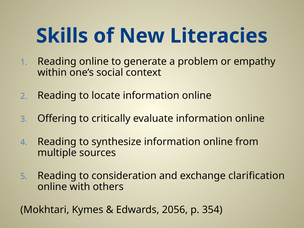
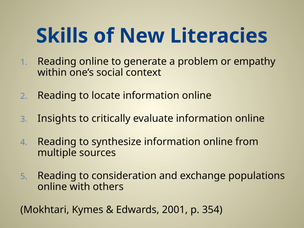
Offering: Offering -> Insights
clarification: clarification -> populations
2056: 2056 -> 2001
